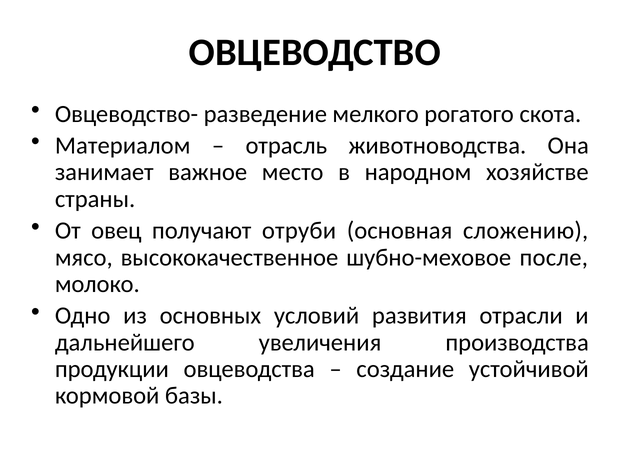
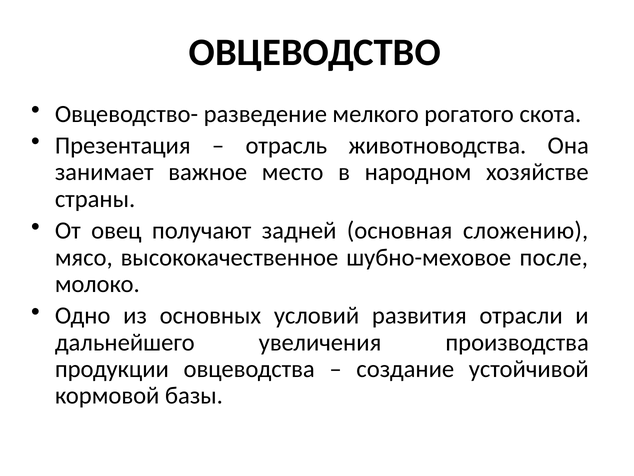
Материалом: Материалом -> Презентация
отруби: отруби -> задней
